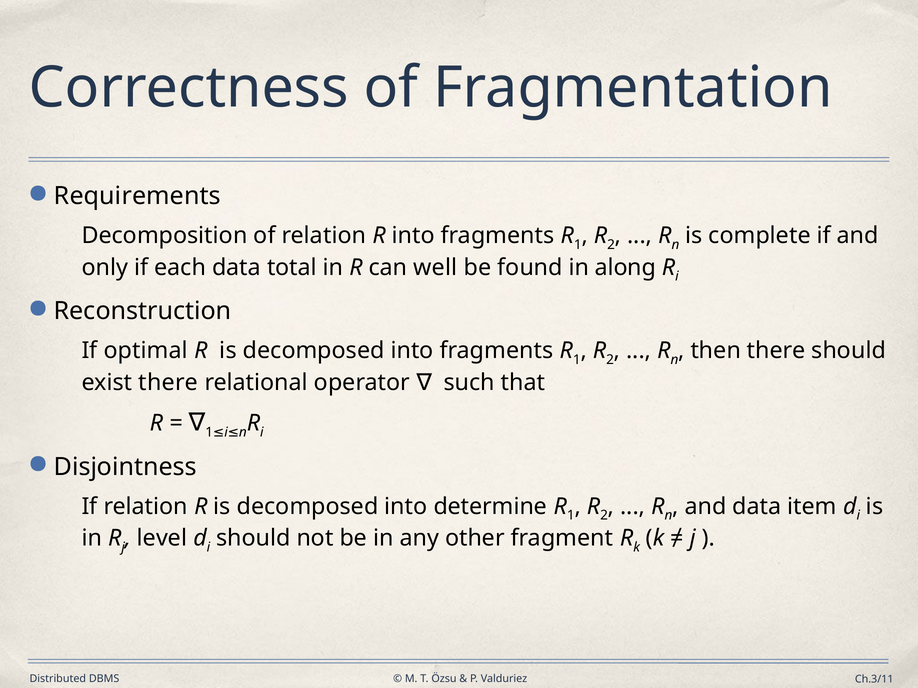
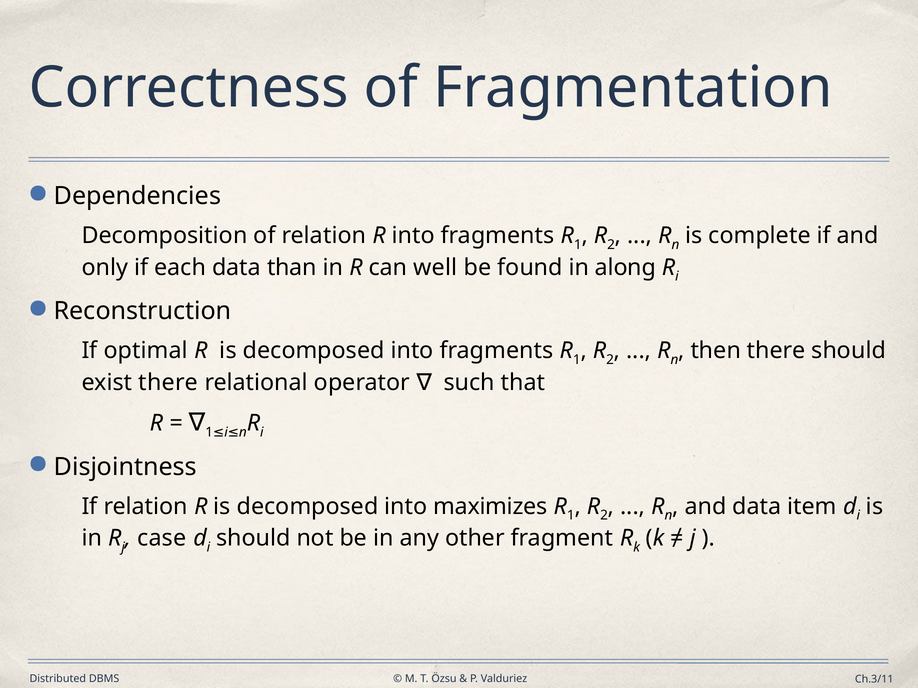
Requirements: Requirements -> Dependencies
total: total -> than
determine: determine -> maximizes
level: level -> case
